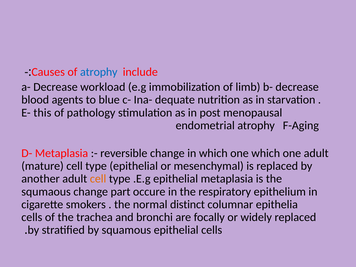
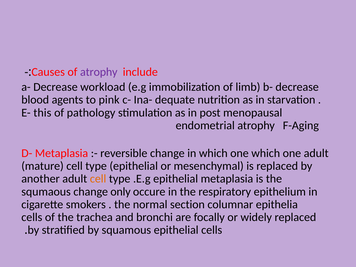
atrophy at (99, 72) colour: blue -> purple
blue: blue -> pink
part: part -> only
distinct: distinct -> section
